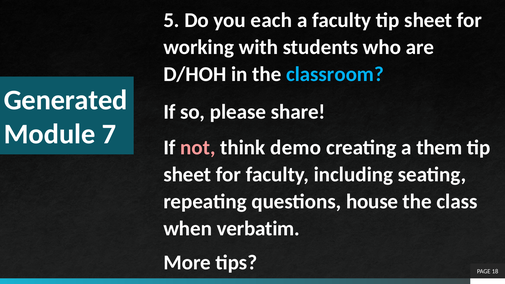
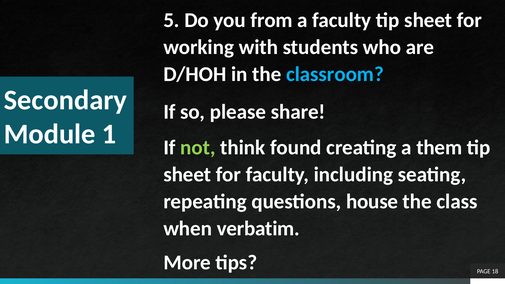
each: each -> from
Generated: Generated -> Secondary
7: 7 -> 1
not colour: pink -> light green
demo: demo -> found
